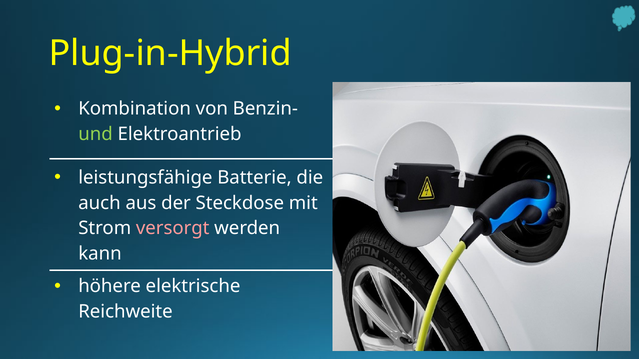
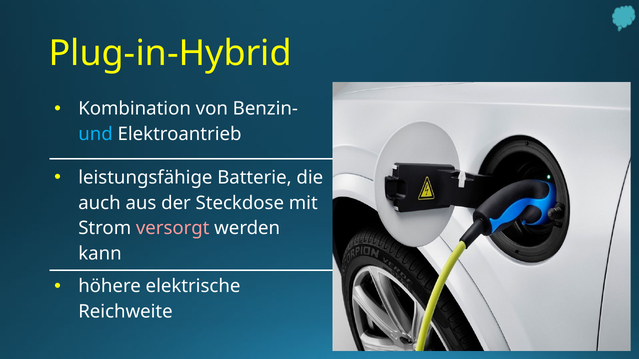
und colour: light green -> light blue
